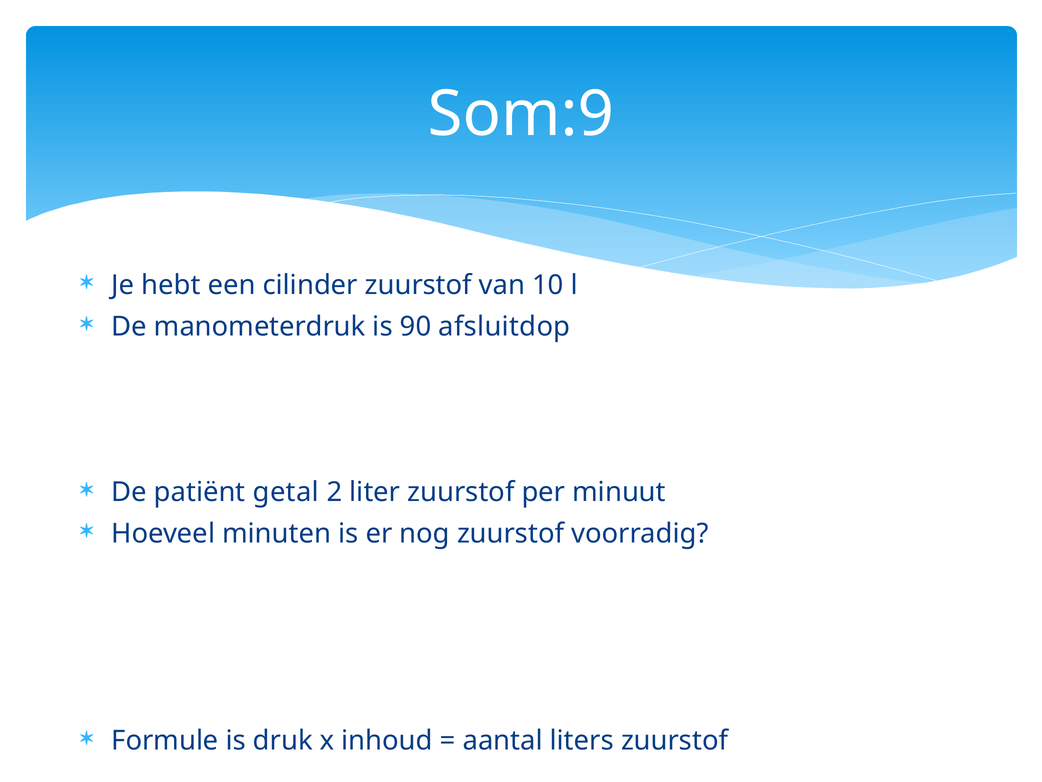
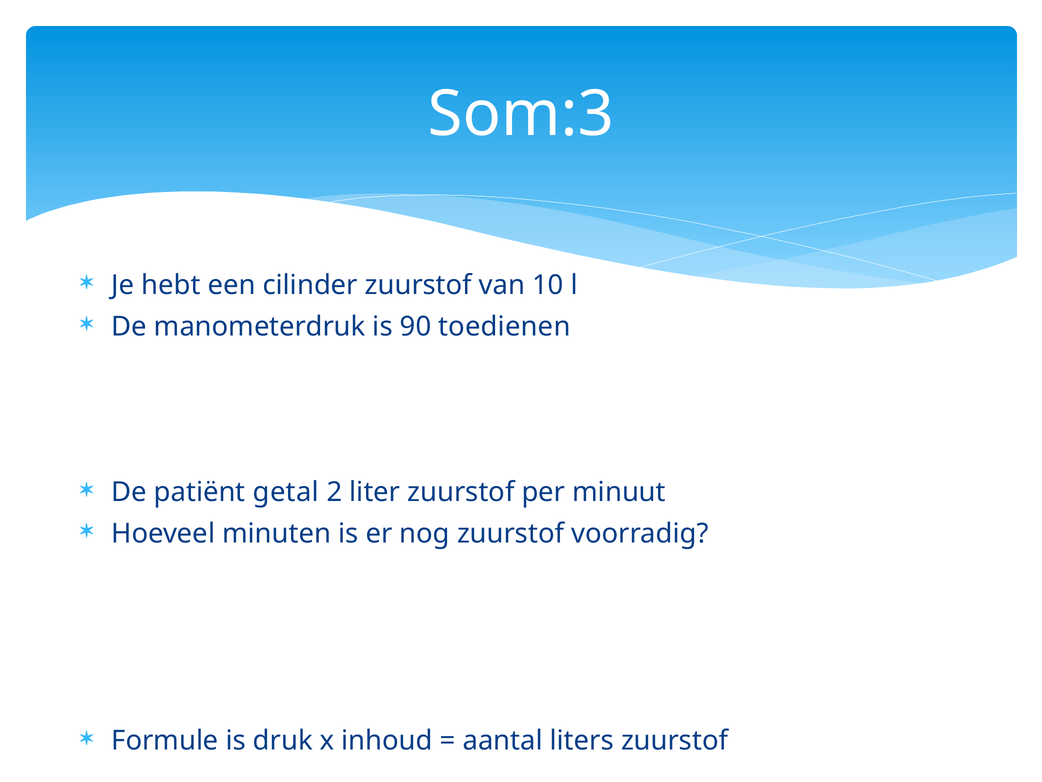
Som:9: Som:9 -> Som:3
afsluitdop: afsluitdop -> toedienen
